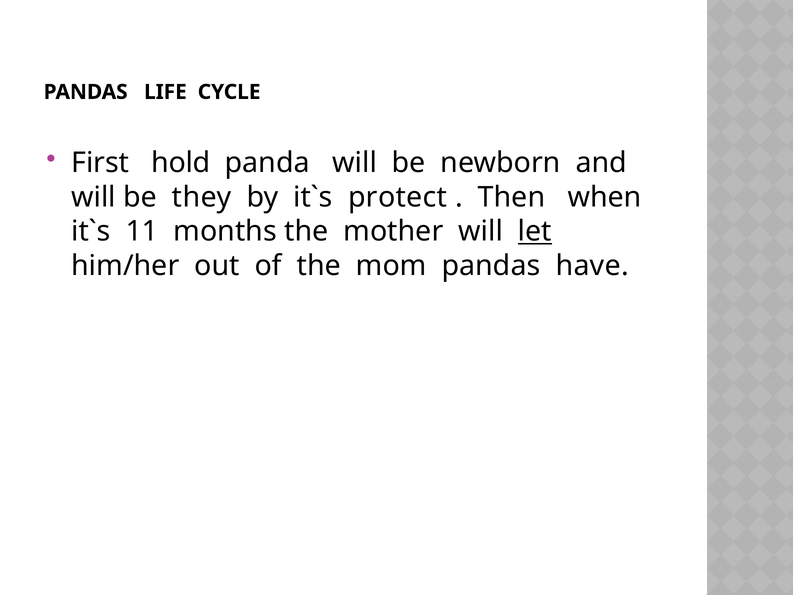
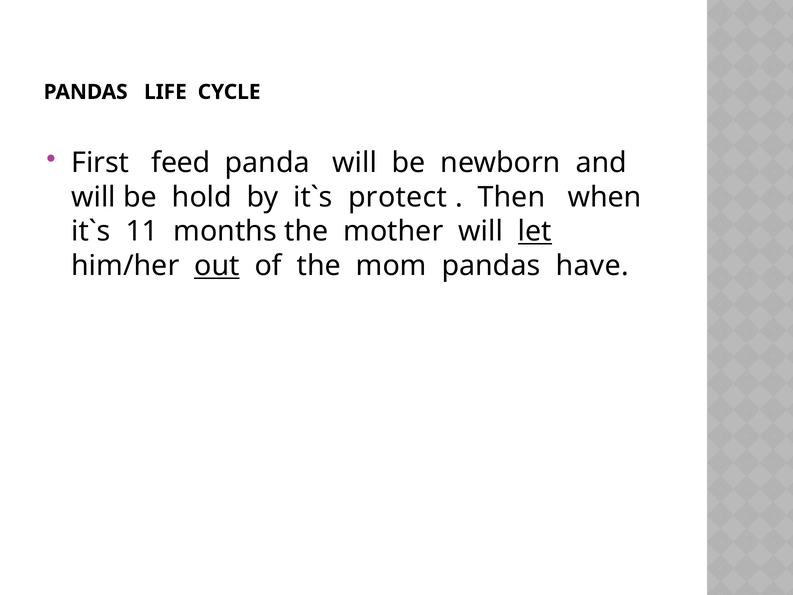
hold: hold -> feed
they: they -> hold
out underline: none -> present
